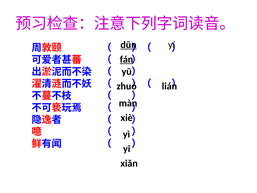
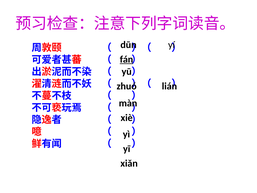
dūn underline: present -> none
